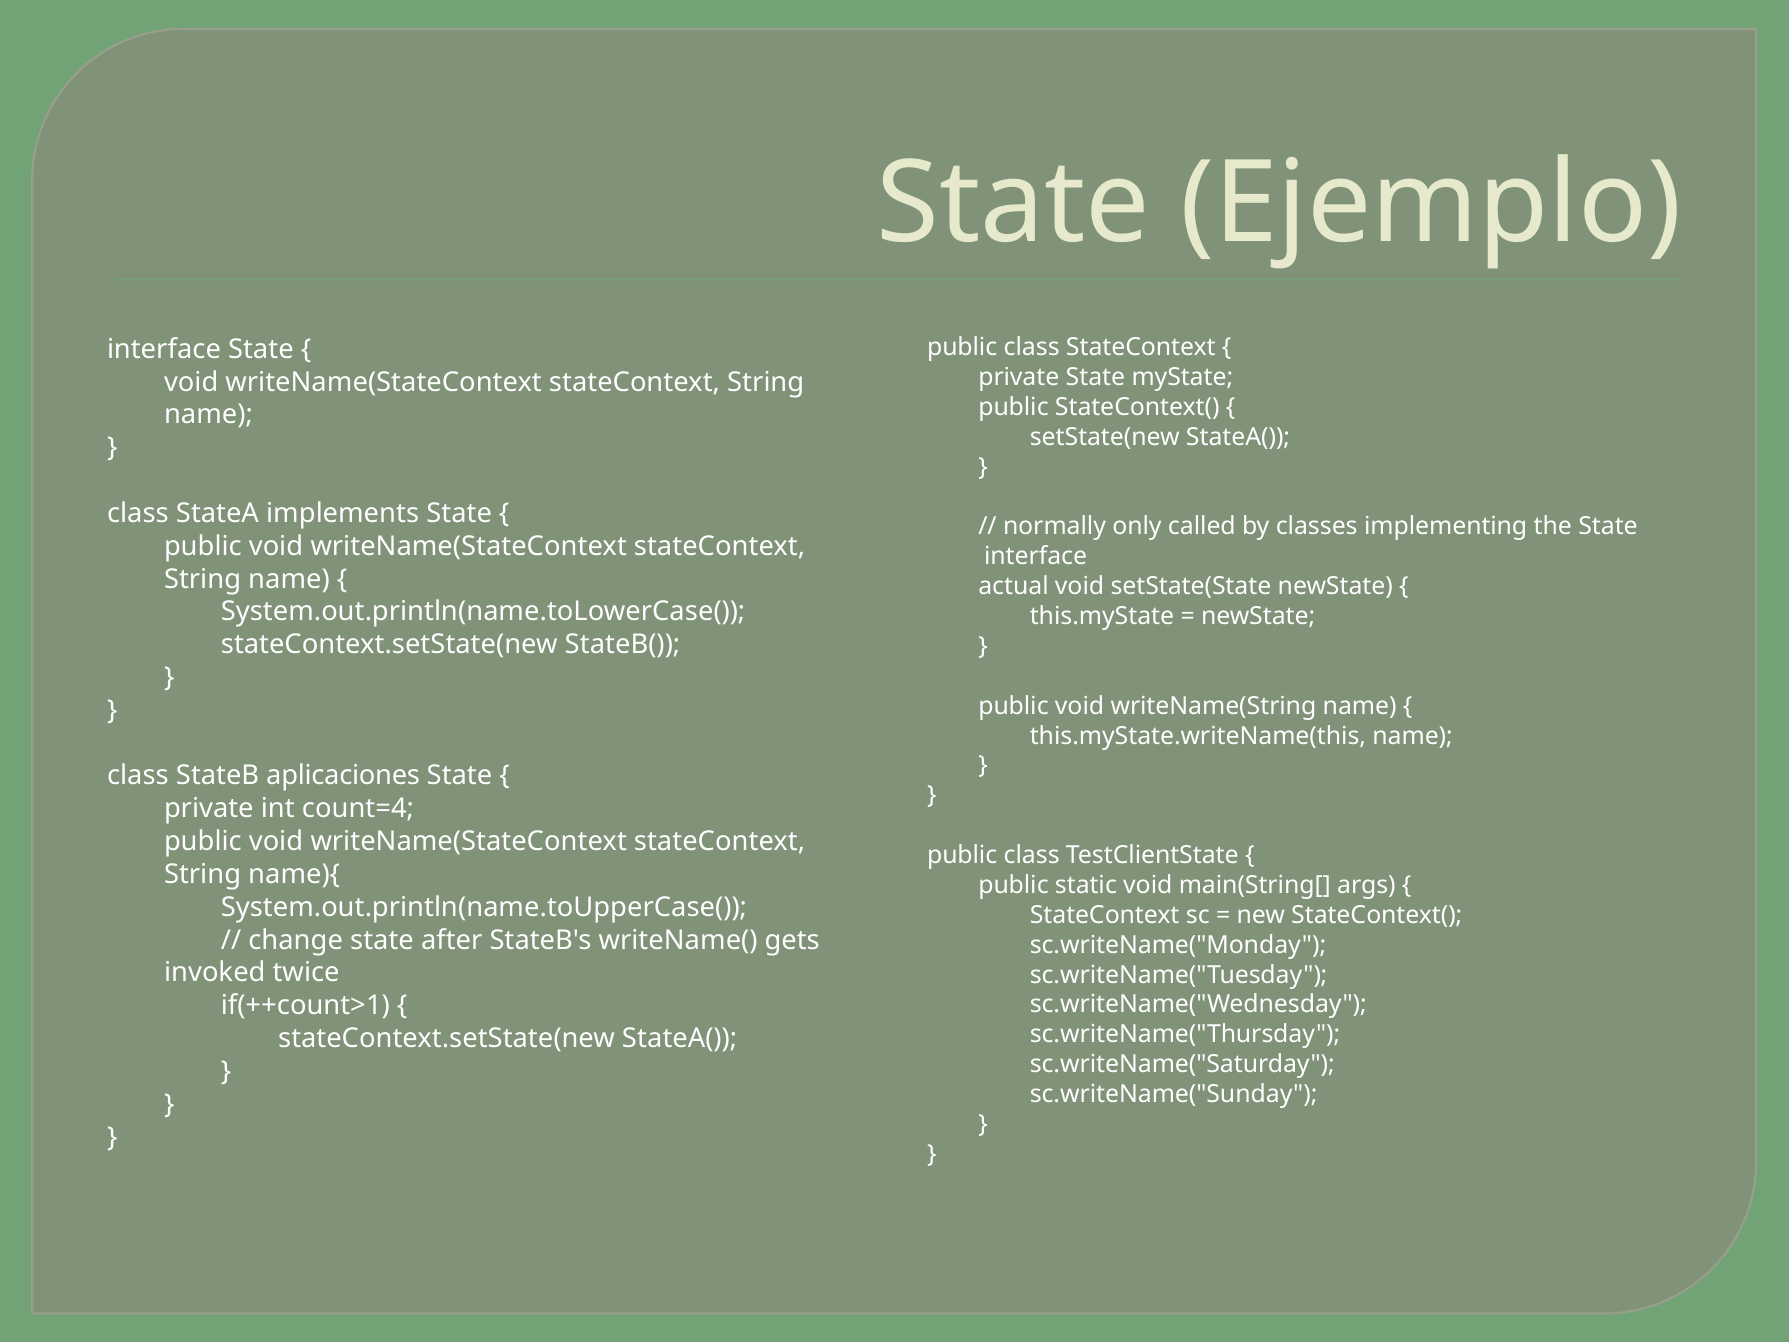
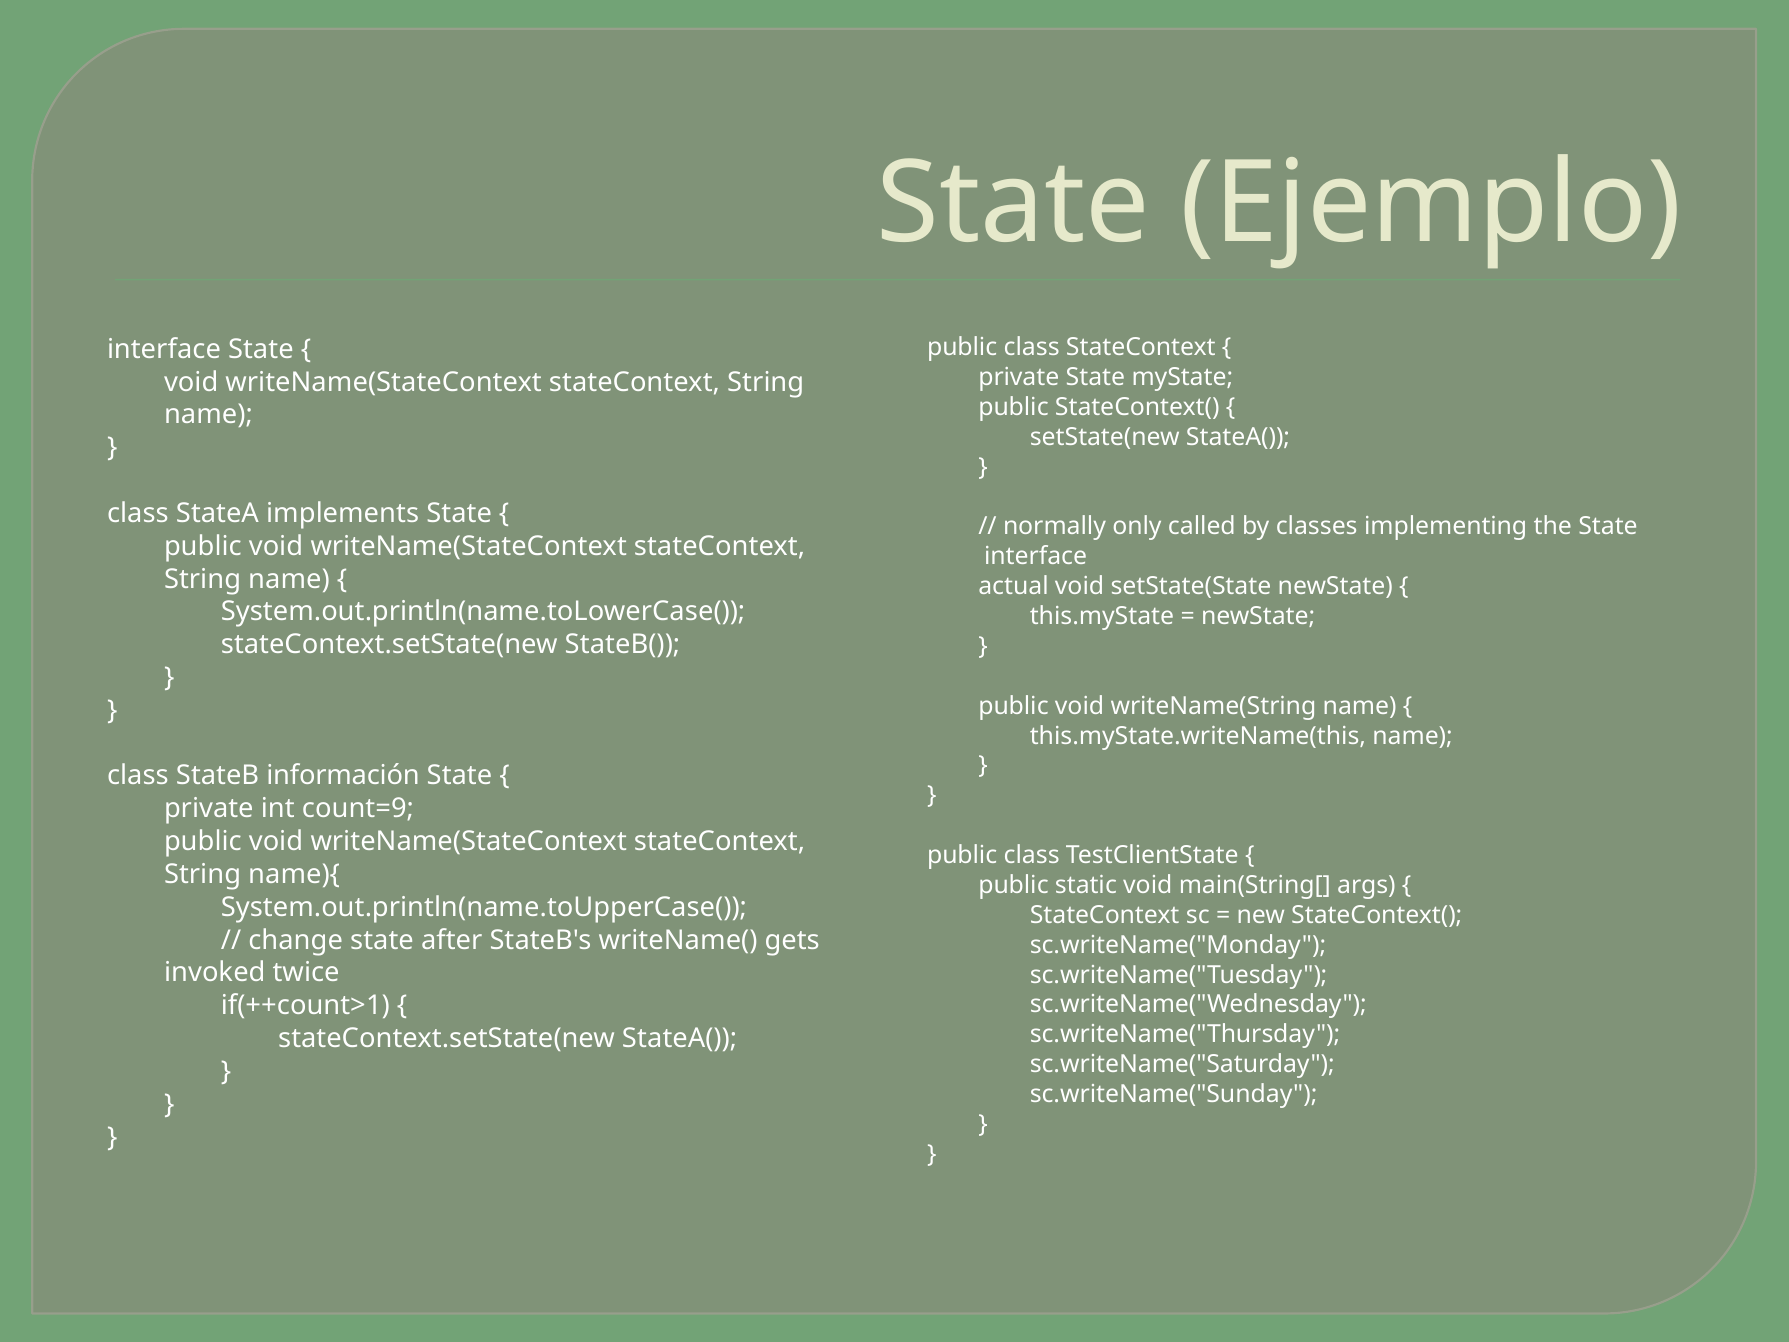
aplicaciones: aplicaciones -> información
count=4: count=4 -> count=9
